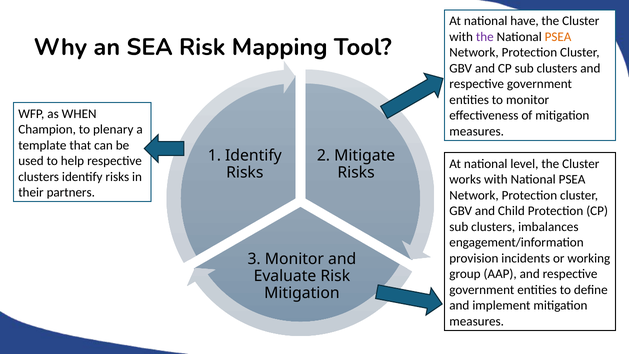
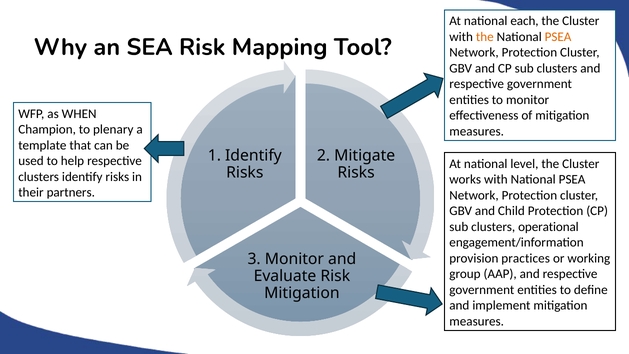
have: have -> each
the at (485, 37) colour: purple -> orange
imbalances: imbalances -> operational
incidents: incidents -> practices
